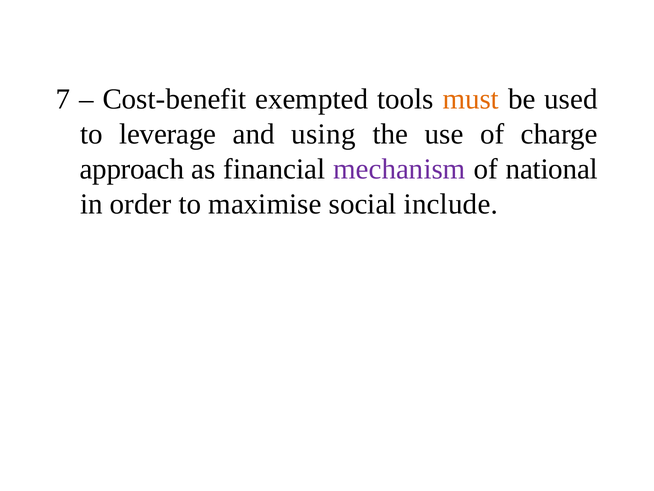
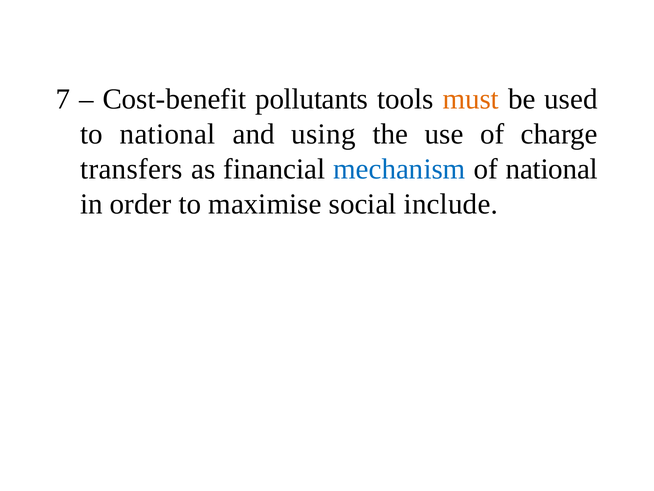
exempted: exempted -> pollutants
to leverage: leverage -> national
approach: approach -> transfers
mechanism colour: purple -> blue
